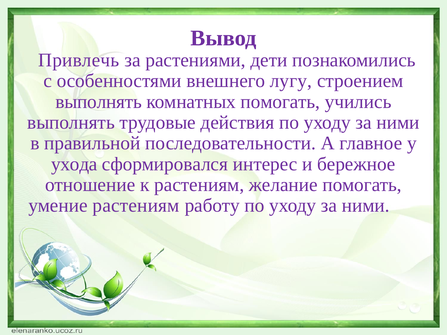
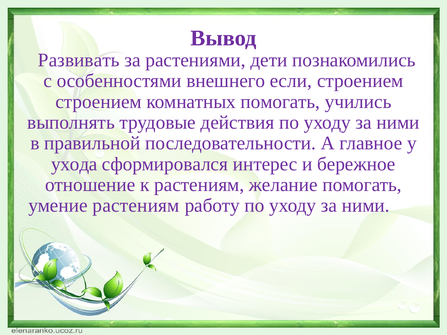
Привлечь: Привлечь -> Развивать
лугу: лугу -> если
выполнять at (99, 102): выполнять -> строением
